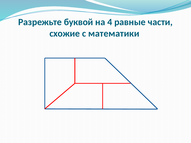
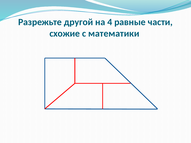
буквой: буквой -> другой
